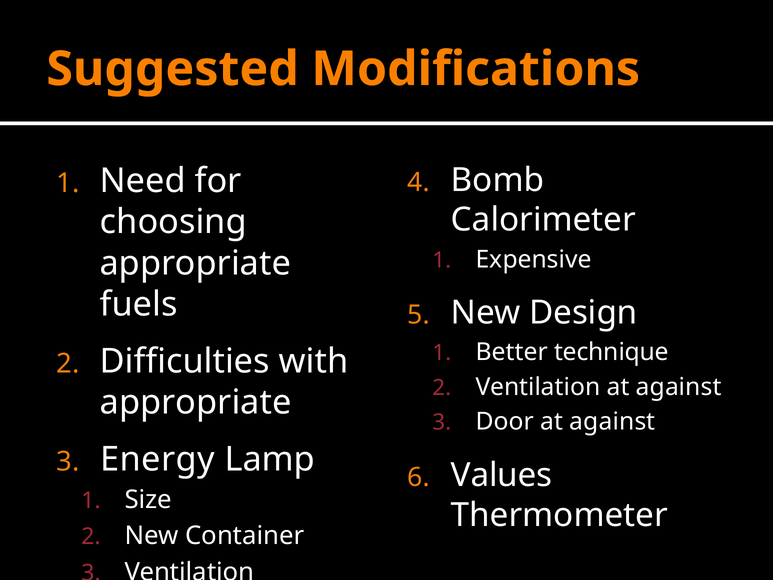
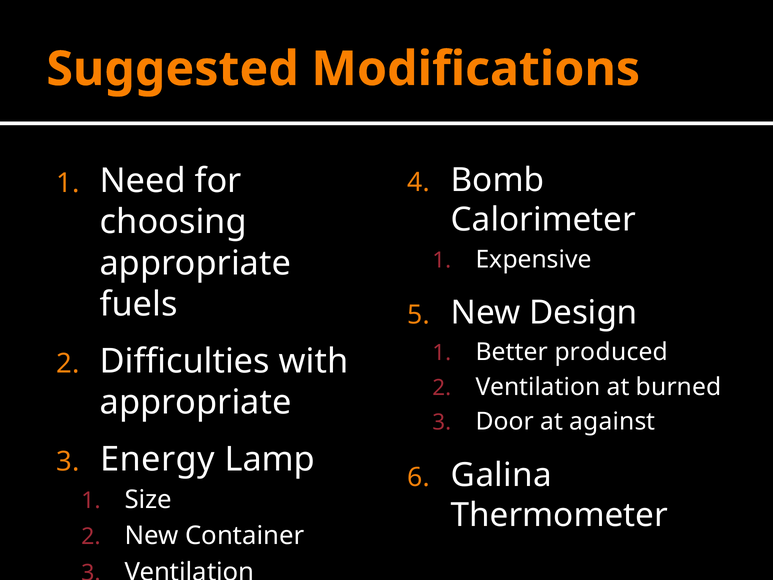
technique: technique -> produced
Ventilation at against: against -> burned
Values: Values -> Galina
